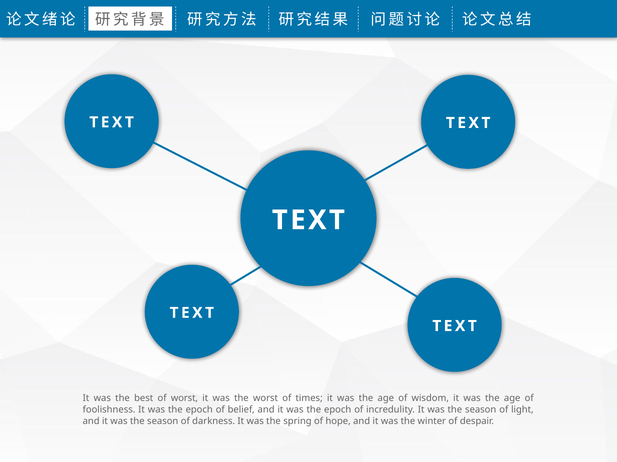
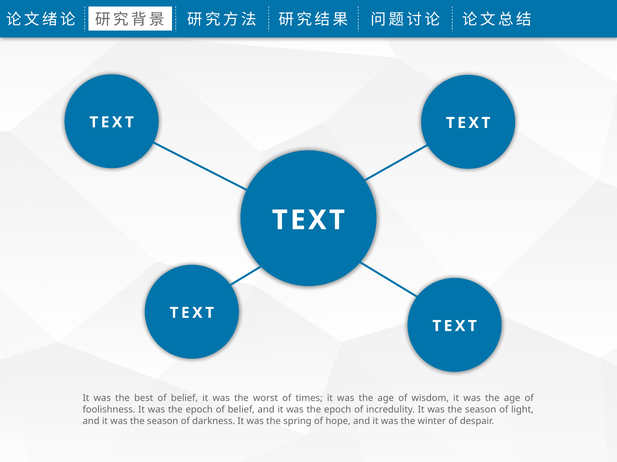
best of worst: worst -> belief
